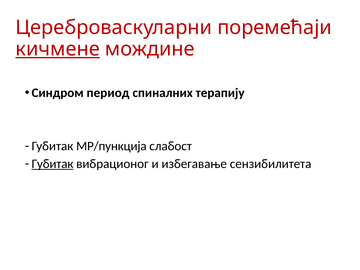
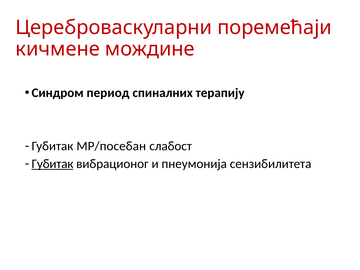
кичмене underline: present -> none
МР/пункција: МР/пункција -> МР/посебан
избегавање: избегавање -> пнеумонија
